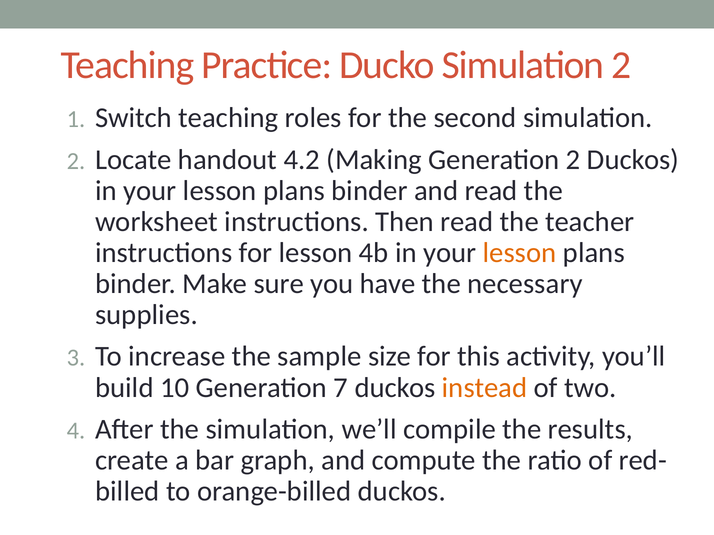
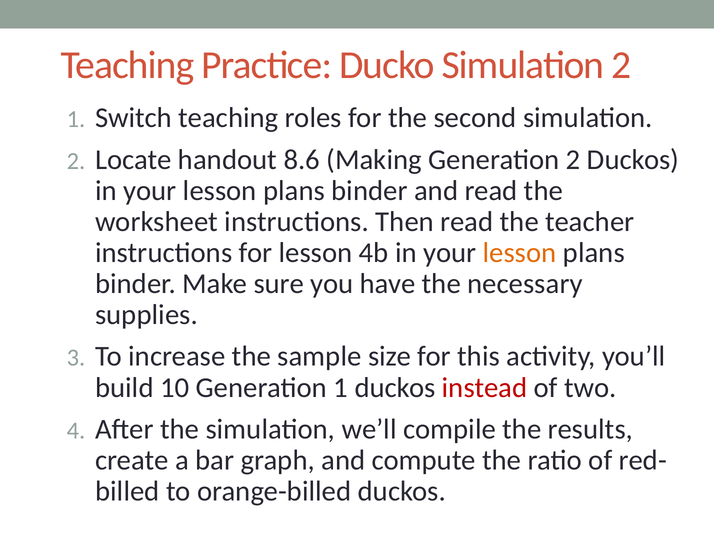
4.2: 4.2 -> 8.6
Generation 7: 7 -> 1
instead colour: orange -> red
